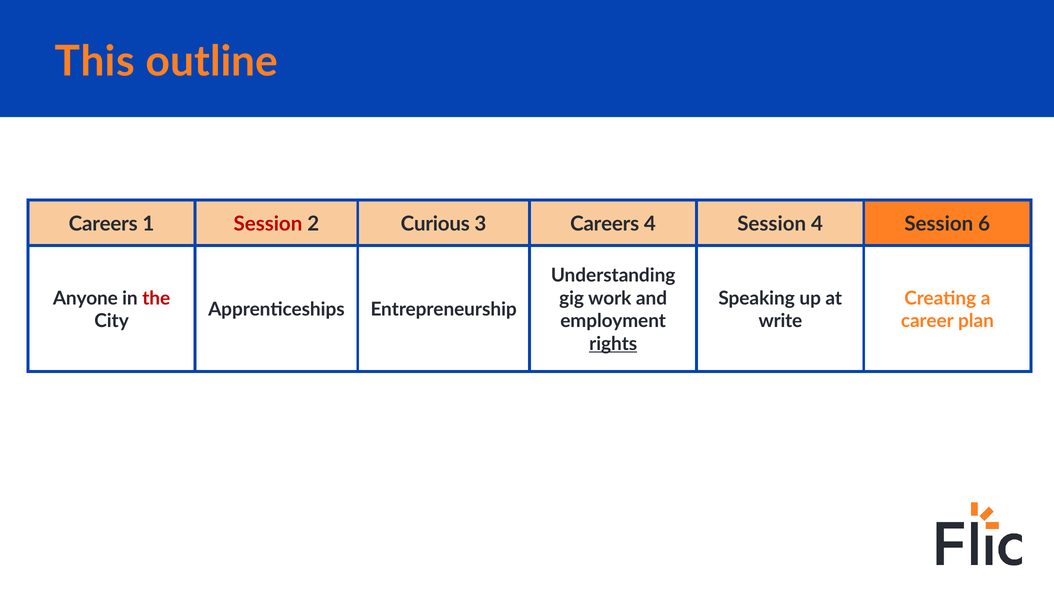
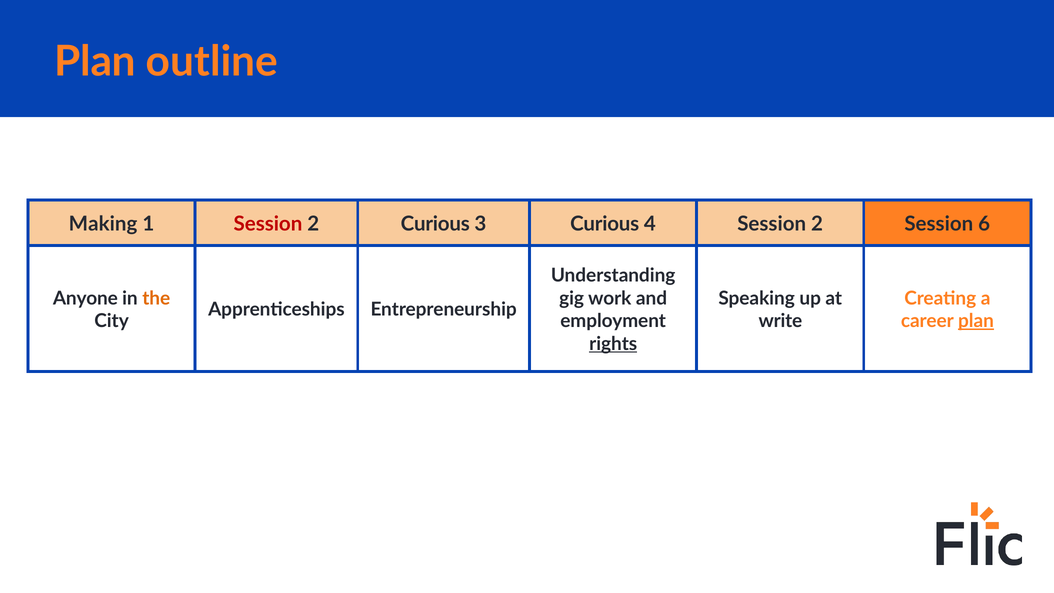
This at (95, 62): This -> Plan
Careers at (103, 224): Careers -> Making
3 Careers: Careers -> Curious
4 Session 4: 4 -> 2
the colour: red -> orange
plan at (976, 321) underline: none -> present
